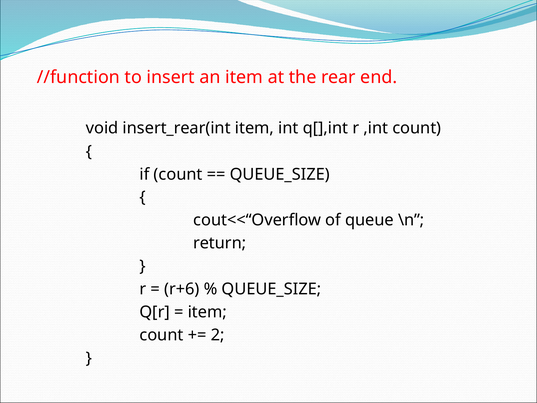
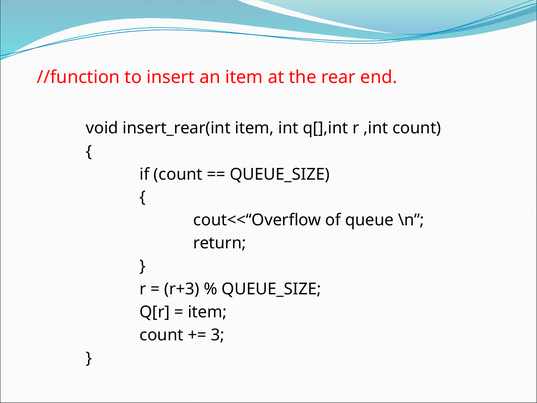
r+6: r+6 -> r+3
2: 2 -> 3
